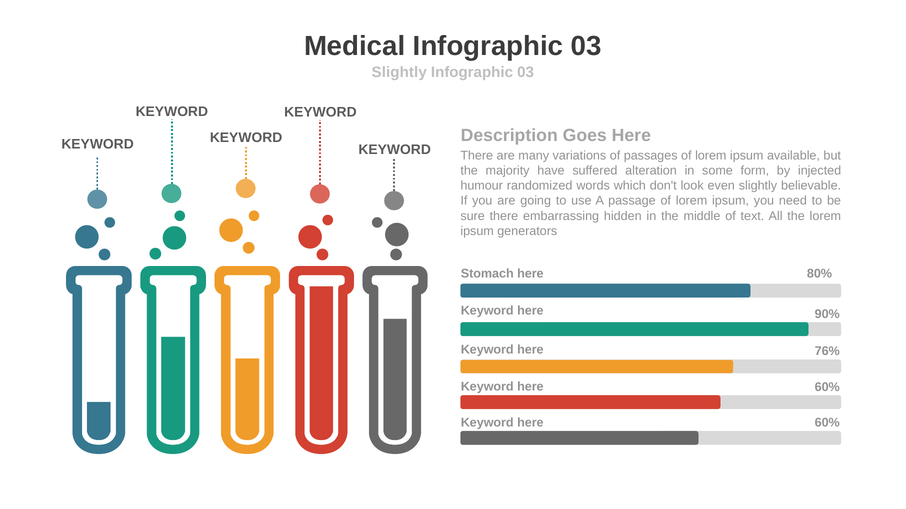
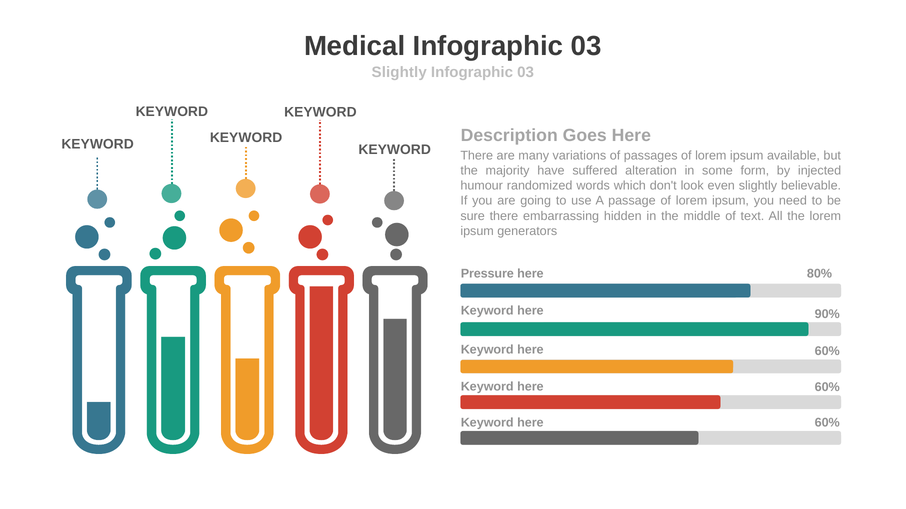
Stomach: Stomach -> Pressure
76% at (827, 352): 76% -> 60%
